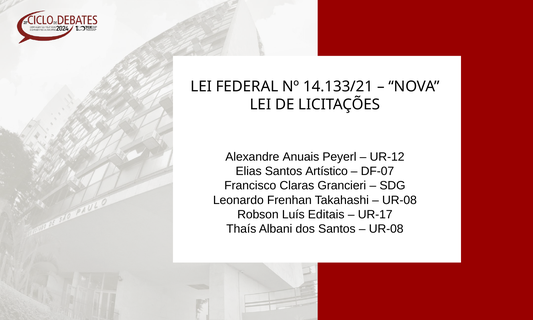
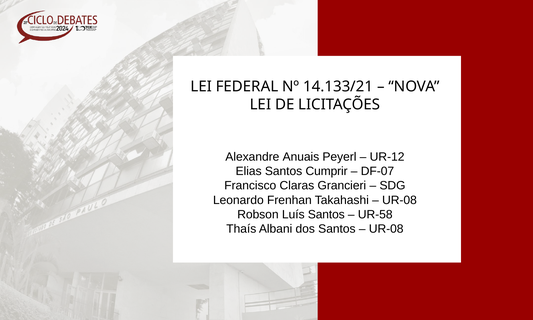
Artístico: Artístico -> Cumprir
Luís Editais: Editais -> Santos
UR-17: UR-17 -> UR-58
